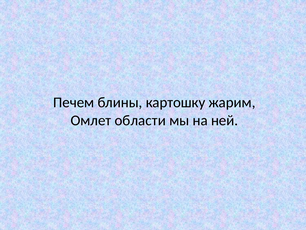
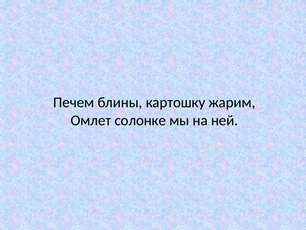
области: области -> солонке
